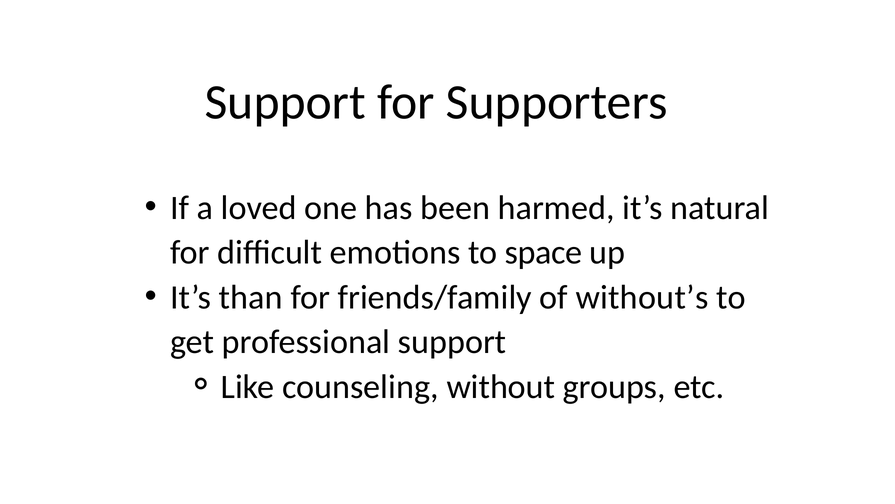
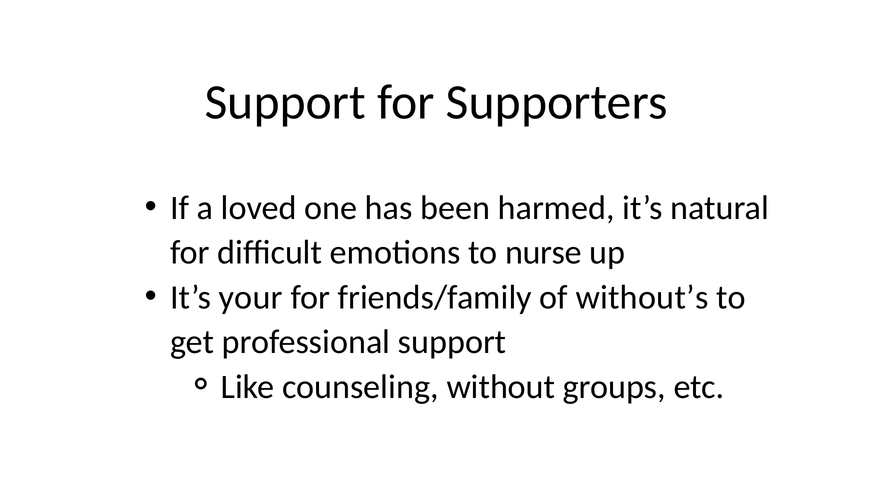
space: space -> nurse
than: than -> your
